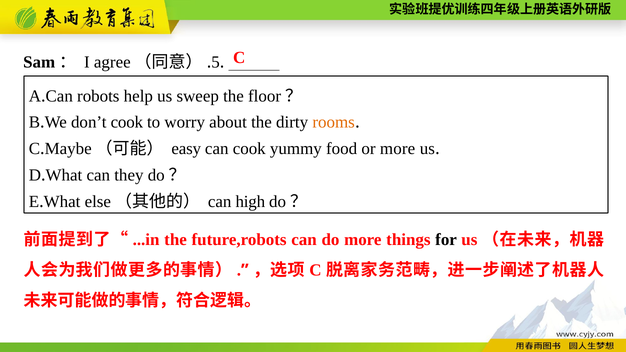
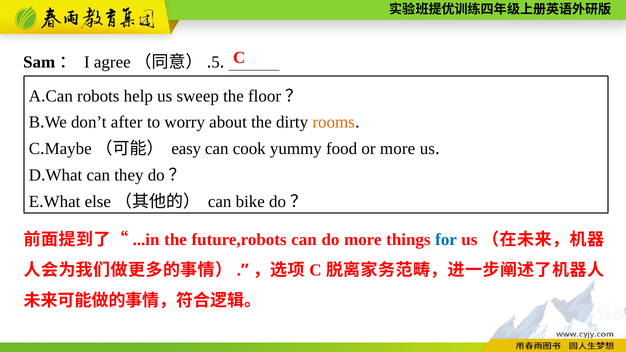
don’t cook: cook -> after
high: high -> bike
for colour: black -> blue
